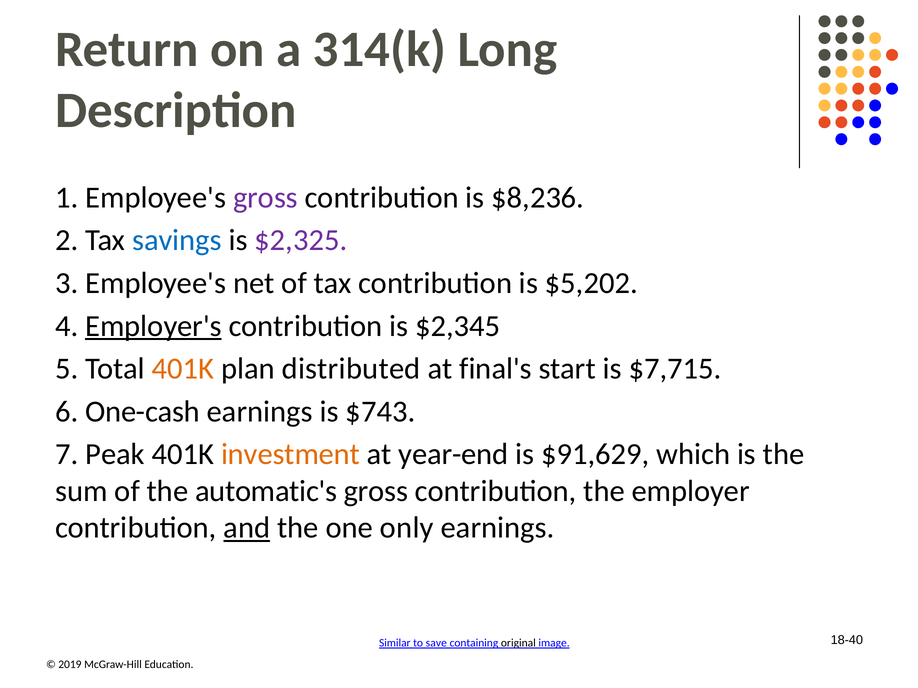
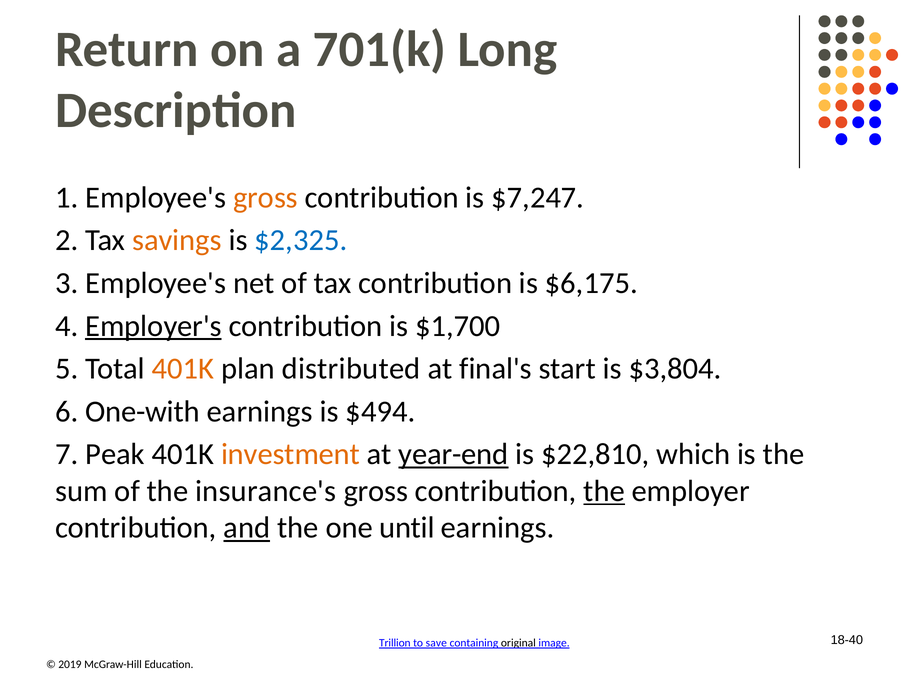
314(k: 314(k -> 701(k
gross at (266, 198) colour: purple -> orange
$8,236: $8,236 -> $7,247
savings colour: blue -> orange
$2,325 colour: purple -> blue
$5,202: $5,202 -> $6,175
$2,345: $2,345 -> $1,700
$7,715: $7,715 -> $3,804
One-cash: One-cash -> One-with
$743: $743 -> $494
year-end underline: none -> present
$91,629: $91,629 -> $22,810
automatic's: automatic's -> insurance's
the at (604, 491) underline: none -> present
only: only -> until
Similar: Similar -> Trillion
